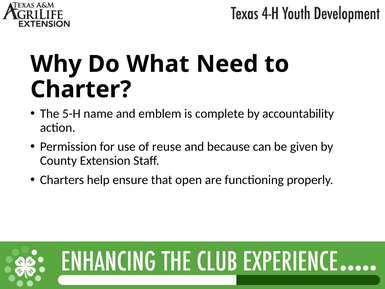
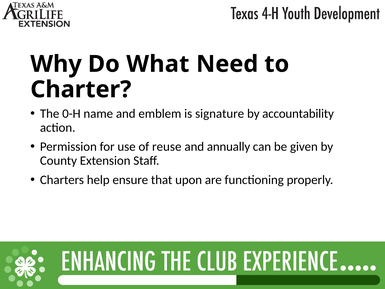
5-H: 5-H -> 0-H
complete: complete -> signature
because: because -> annually
open: open -> upon
